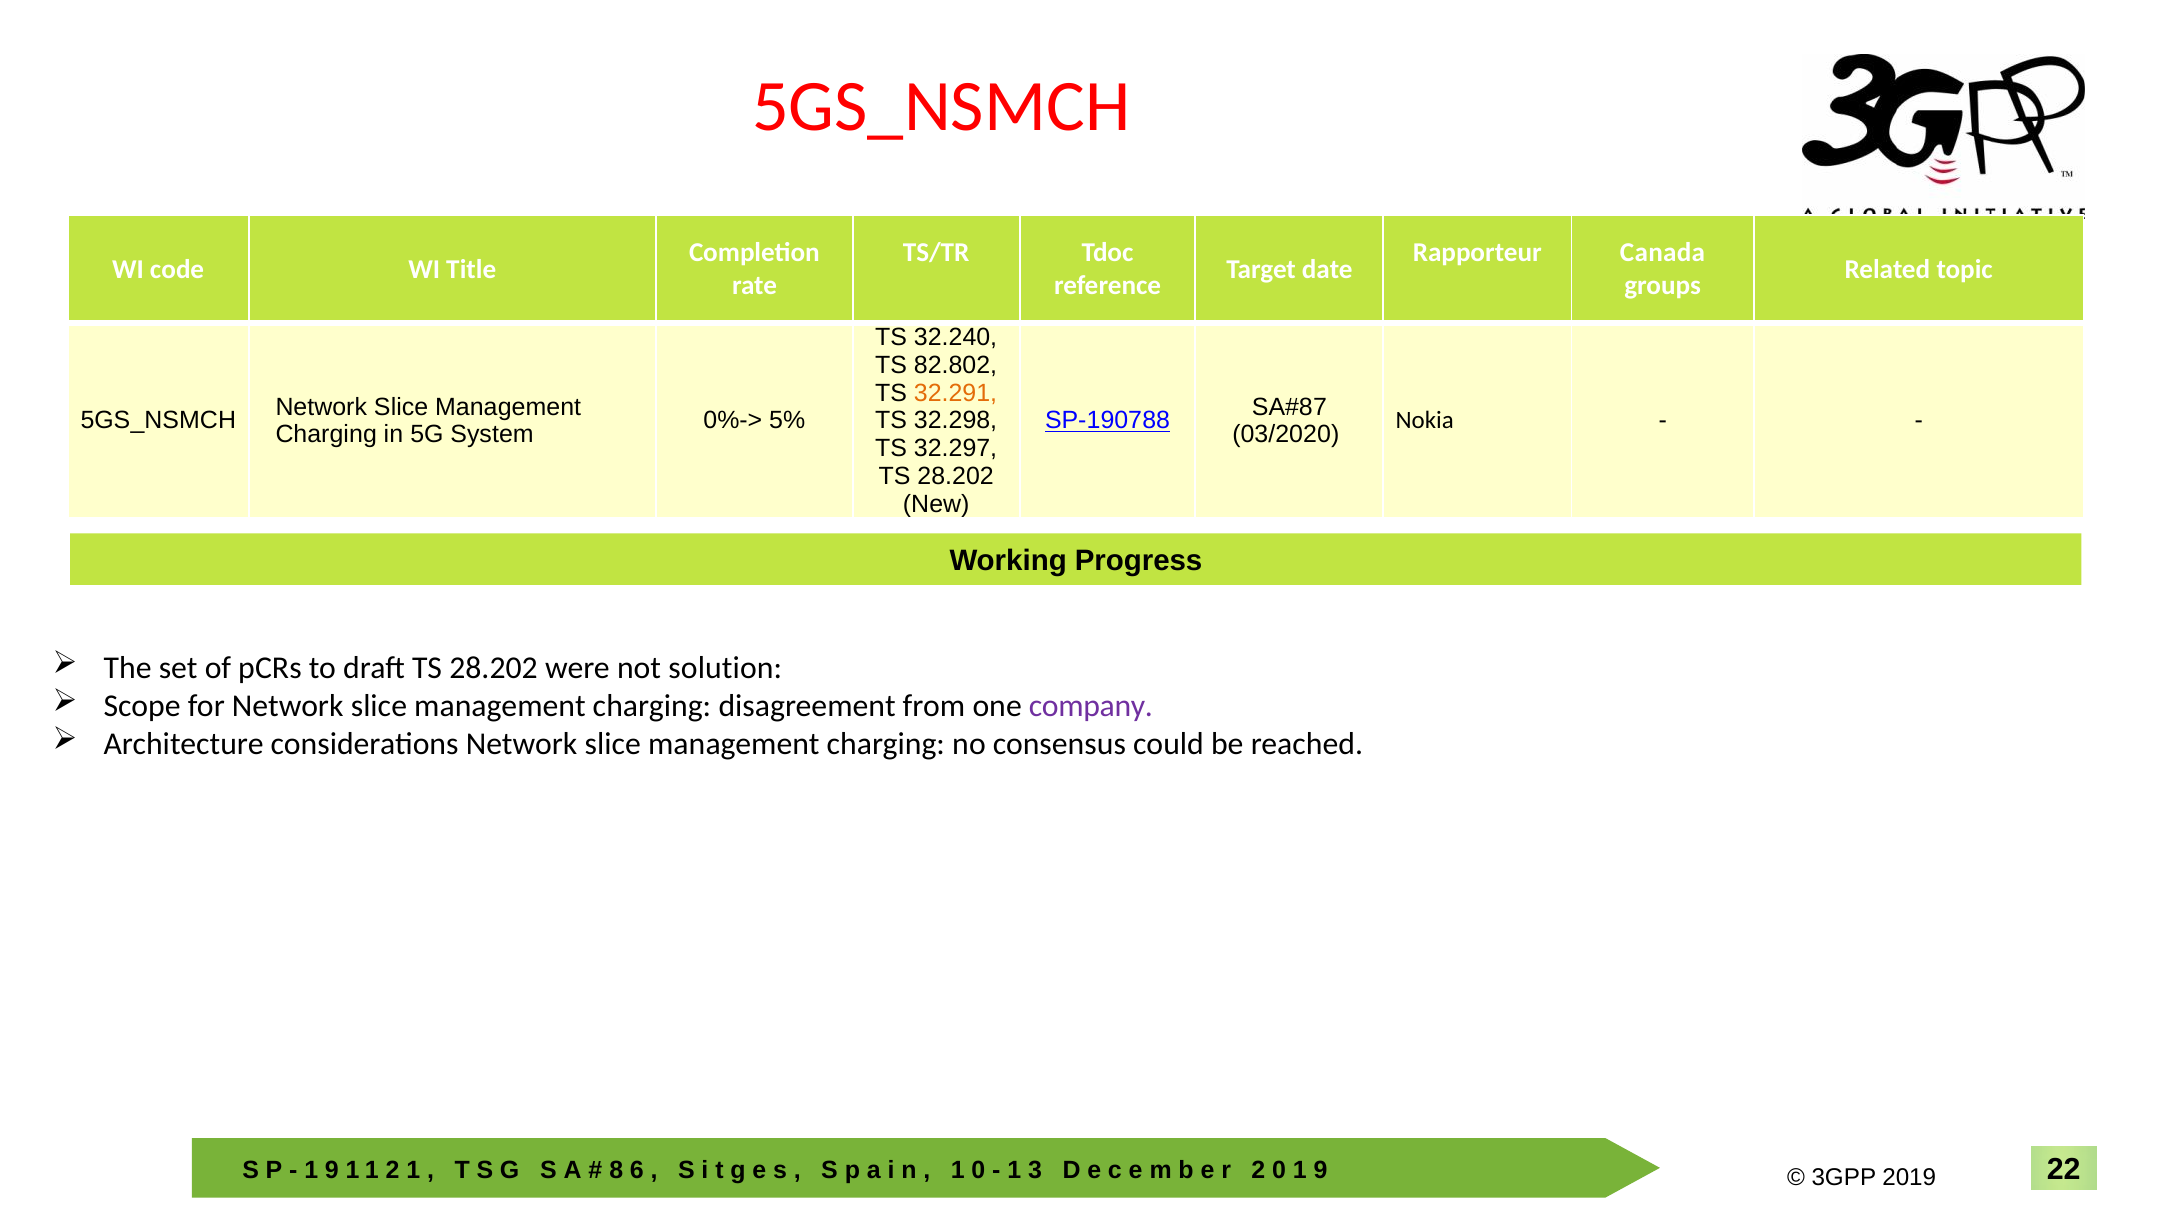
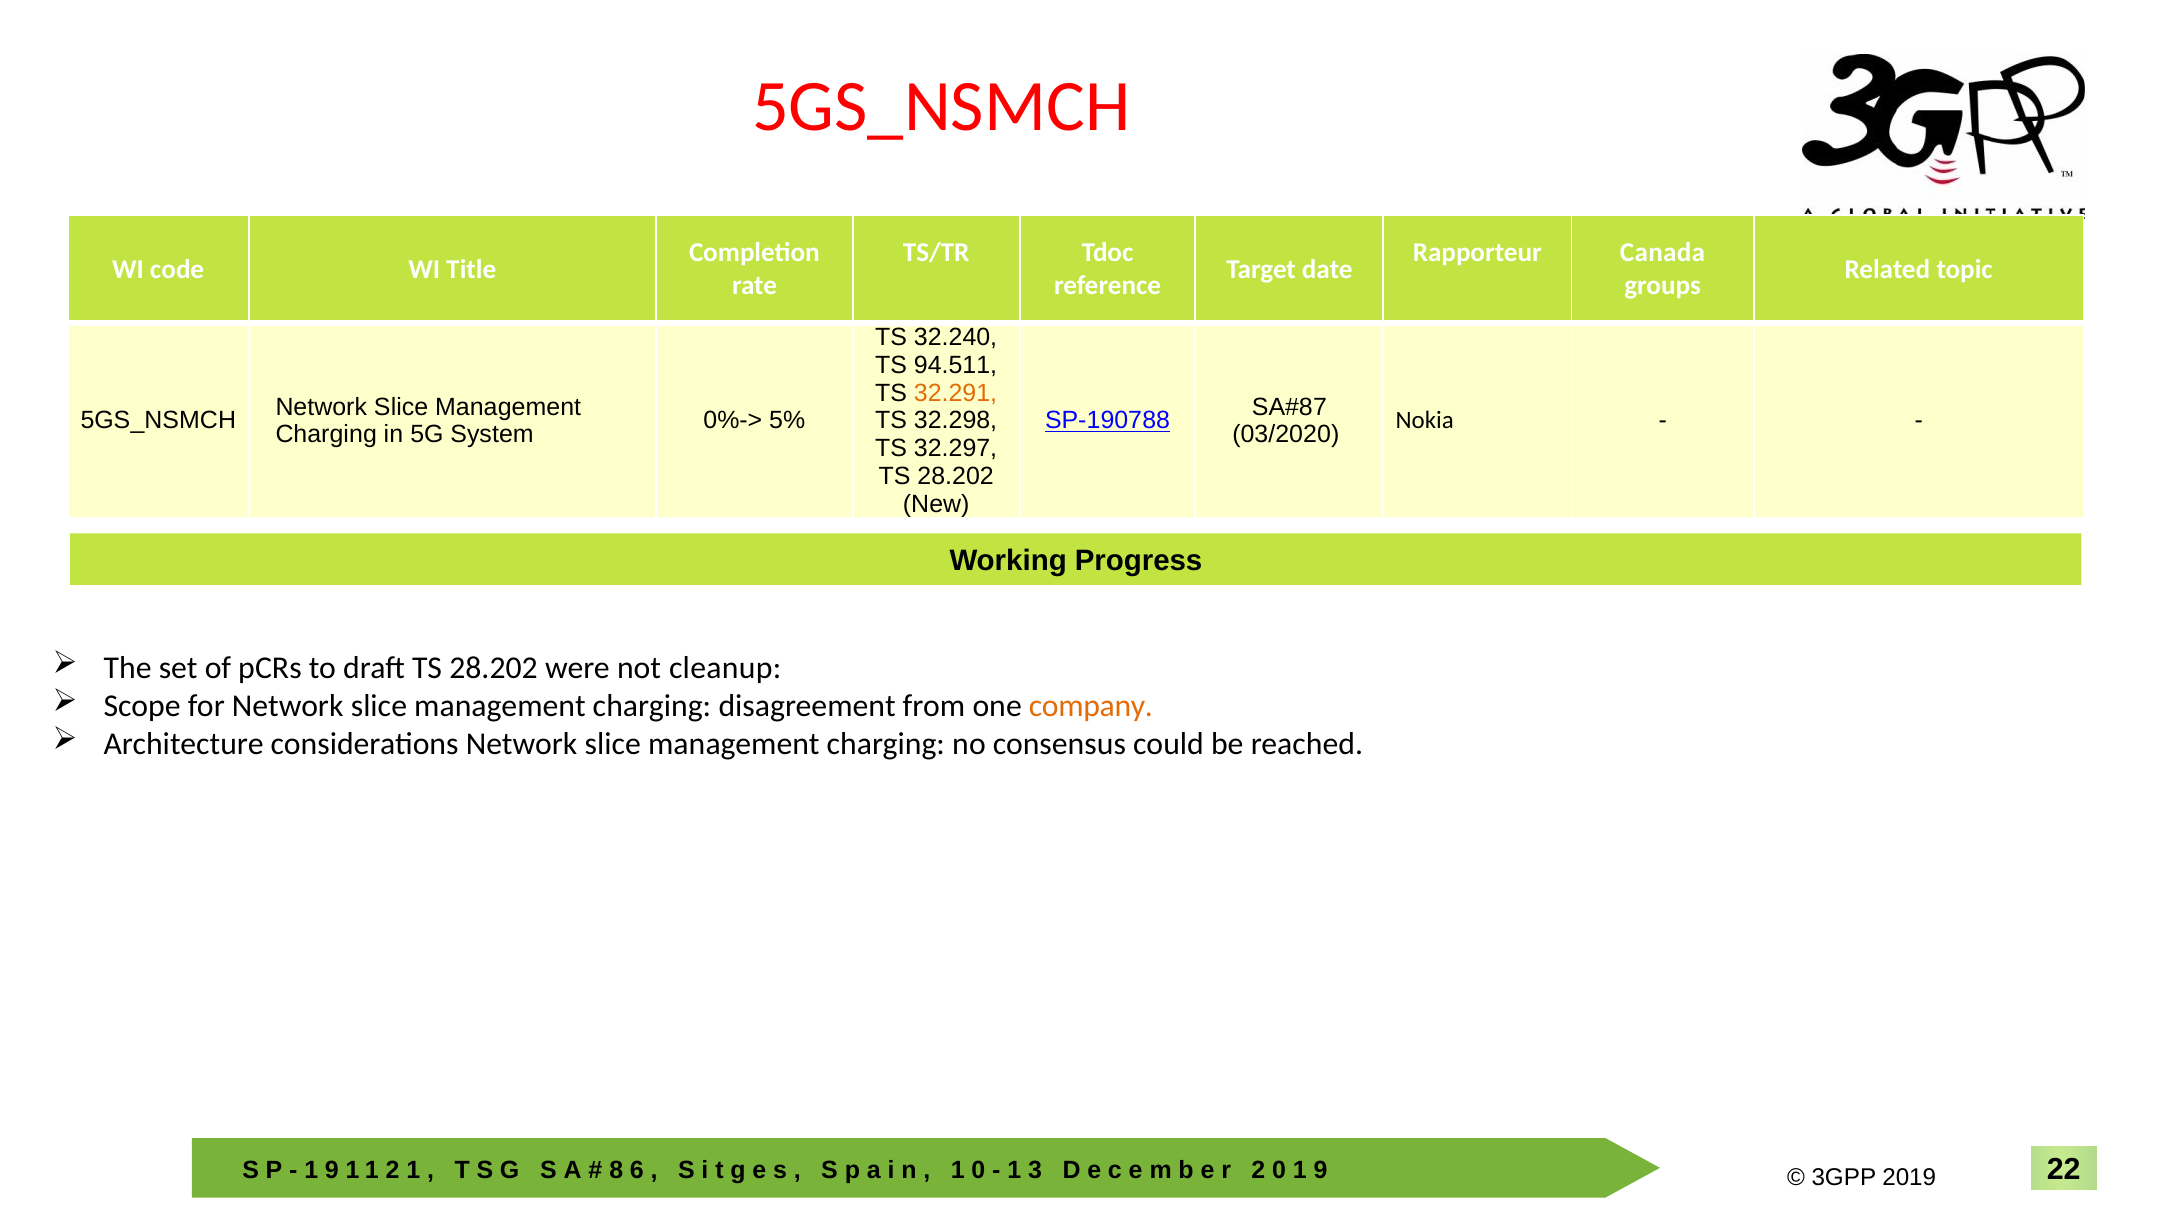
82.802: 82.802 -> 94.511
solution: solution -> cleanup
company colour: purple -> orange
